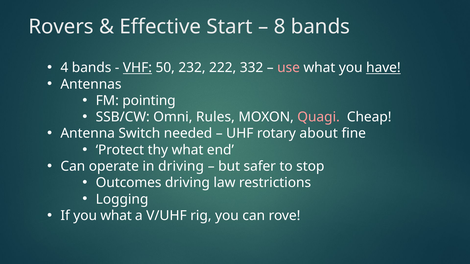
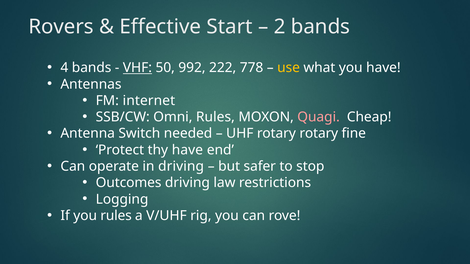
8: 8 -> 2
232: 232 -> 992
332: 332 -> 778
use colour: pink -> yellow
have at (383, 68) underline: present -> none
pointing: pointing -> internet
rotary about: about -> rotary
thy what: what -> have
you what: what -> rules
